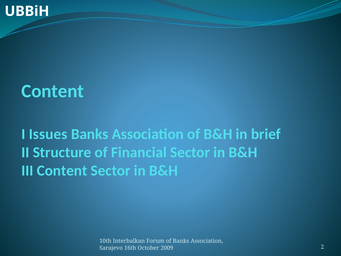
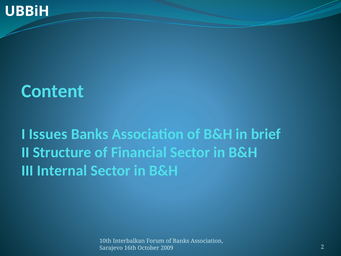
III Content: Content -> Internal
